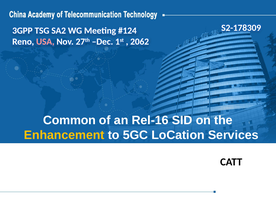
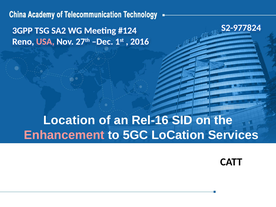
S2-178309: S2-178309 -> S2-977824
2062: 2062 -> 2016
Common at (69, 120): Common -> Location
Enhancement colour: yellow -> pink
